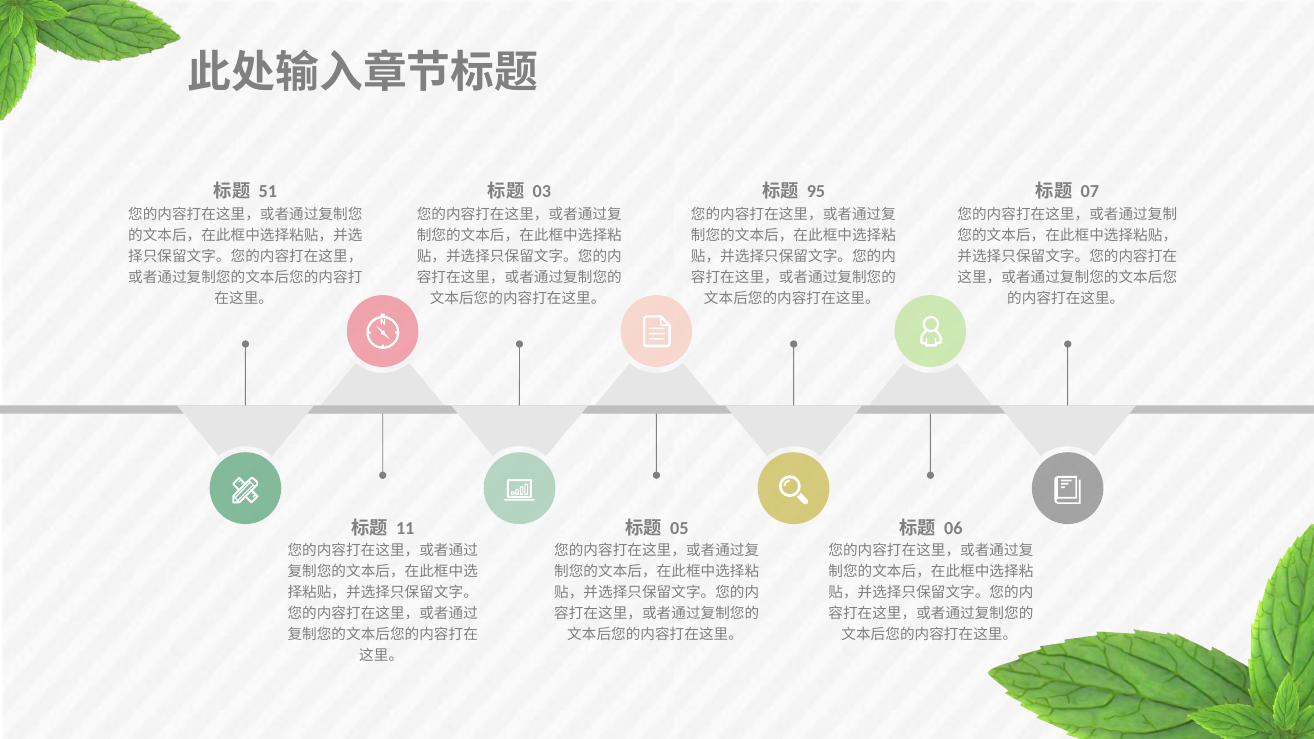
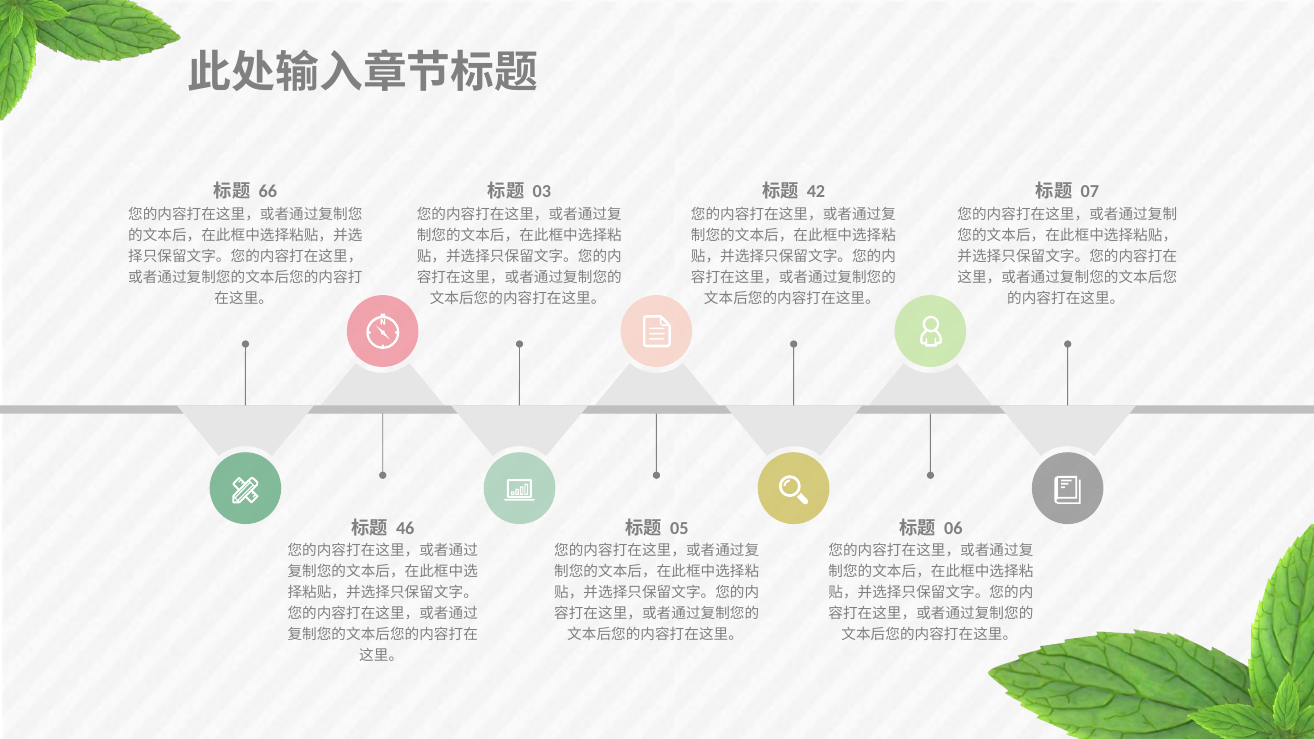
51: 51 -> 66
95: 95 -> 42
11: 11 -> 46
